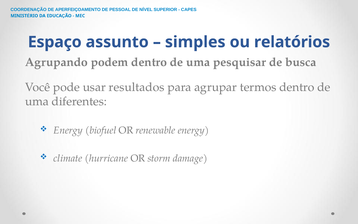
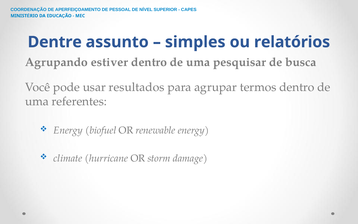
Espaço: Espaço -> Dentre
podem: podem -> estiver
diferentes: diferentes -> referentes
